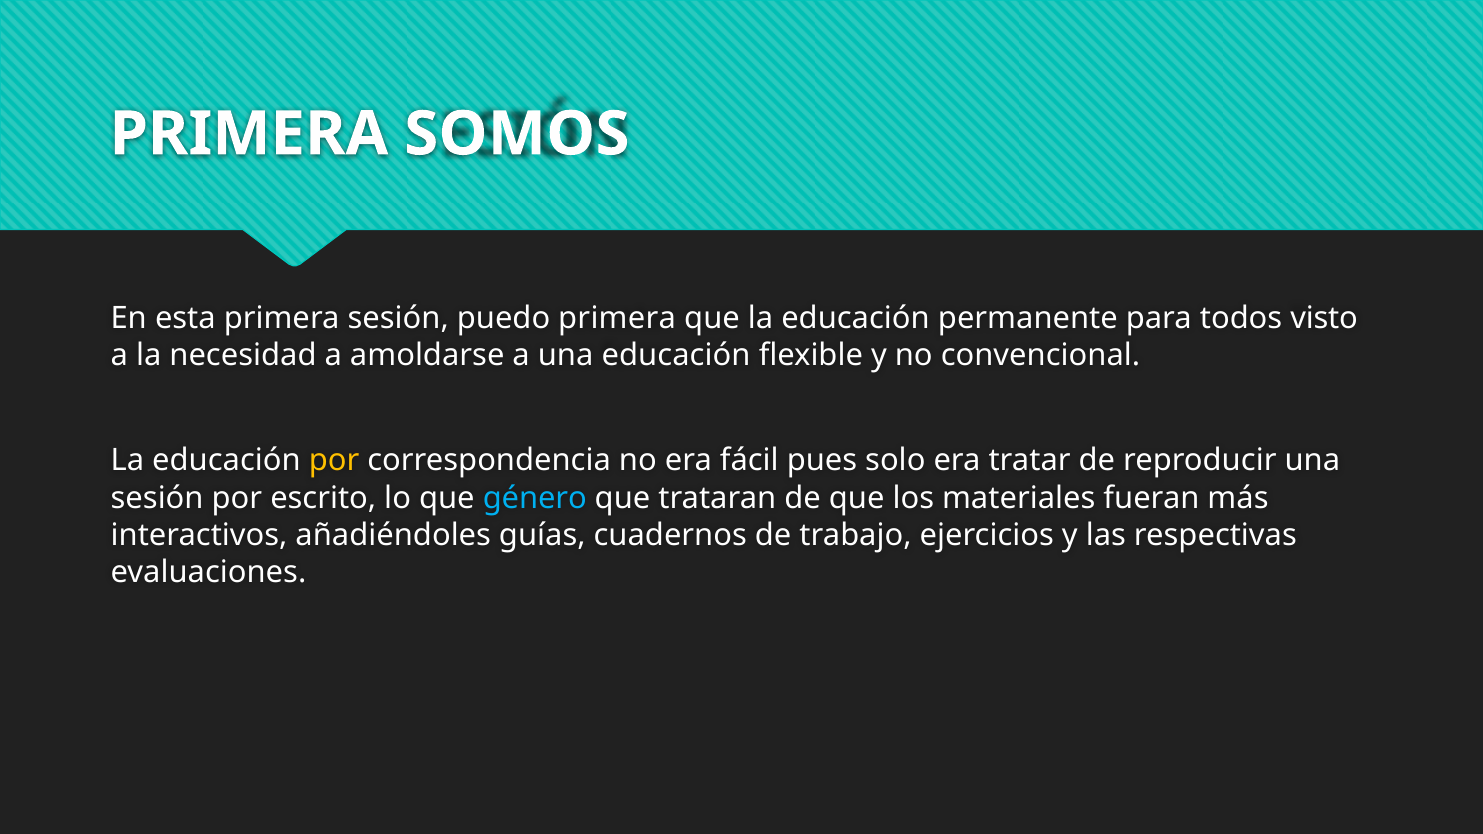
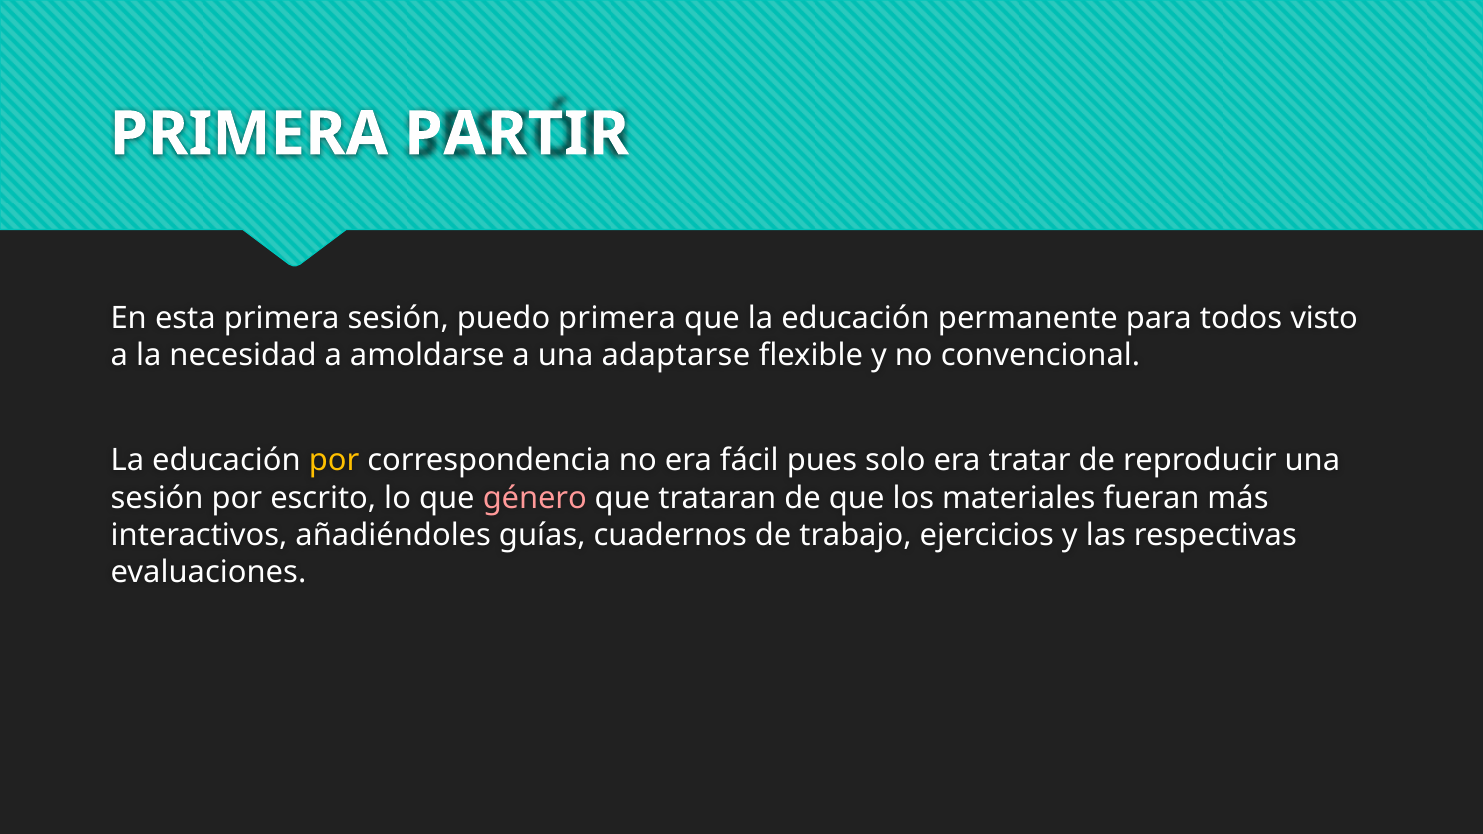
SOMOS: SOMOS -> PARTIR
una educación: educación -> adaptarse
género colour: light blue -> pink
